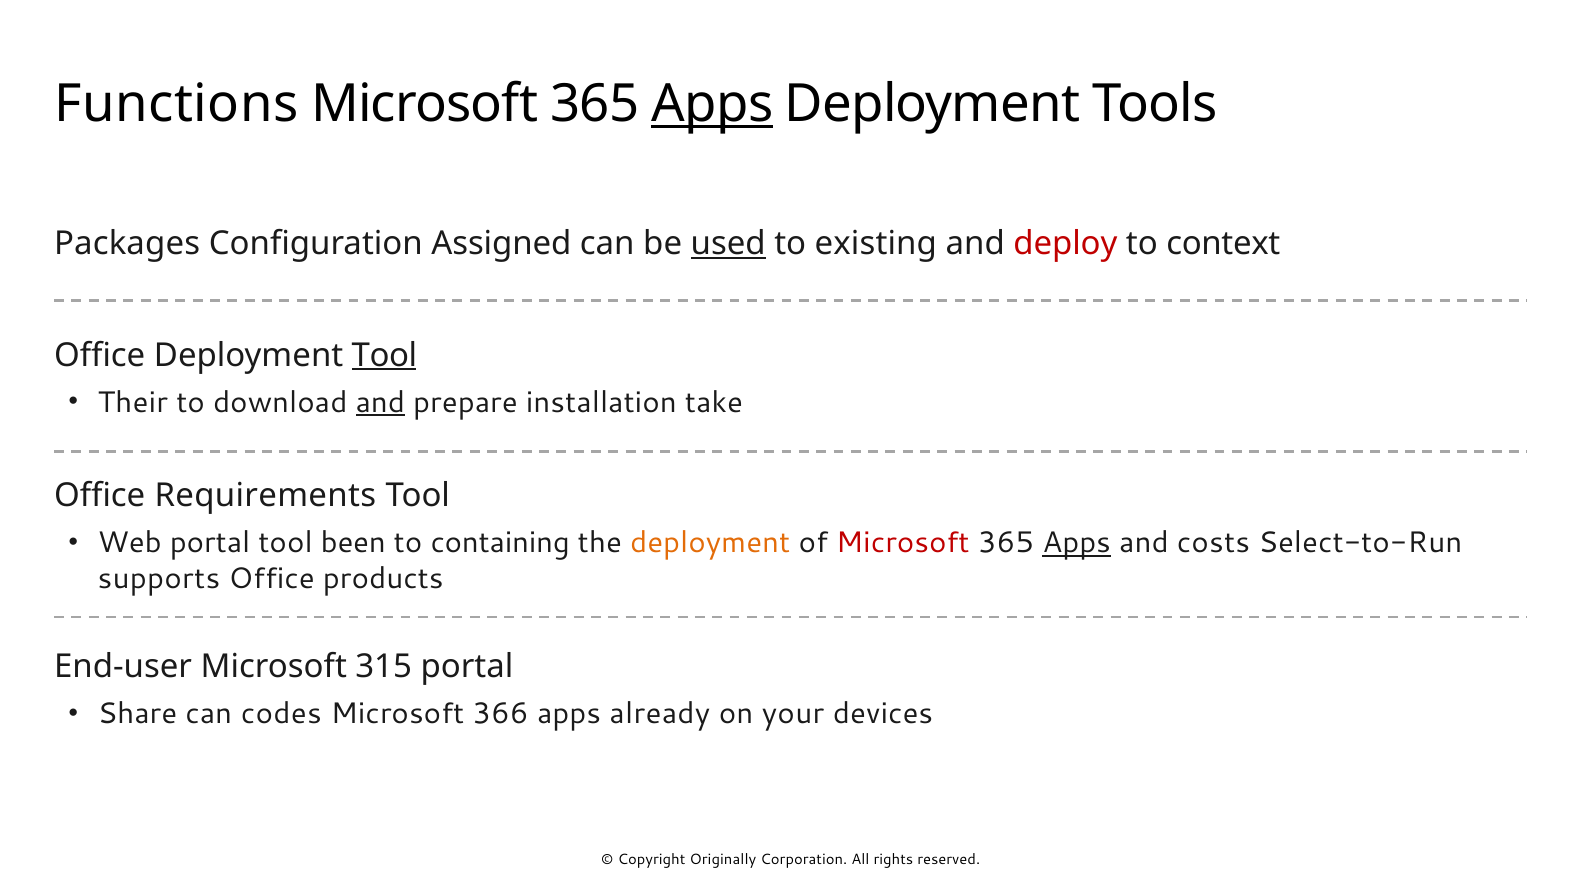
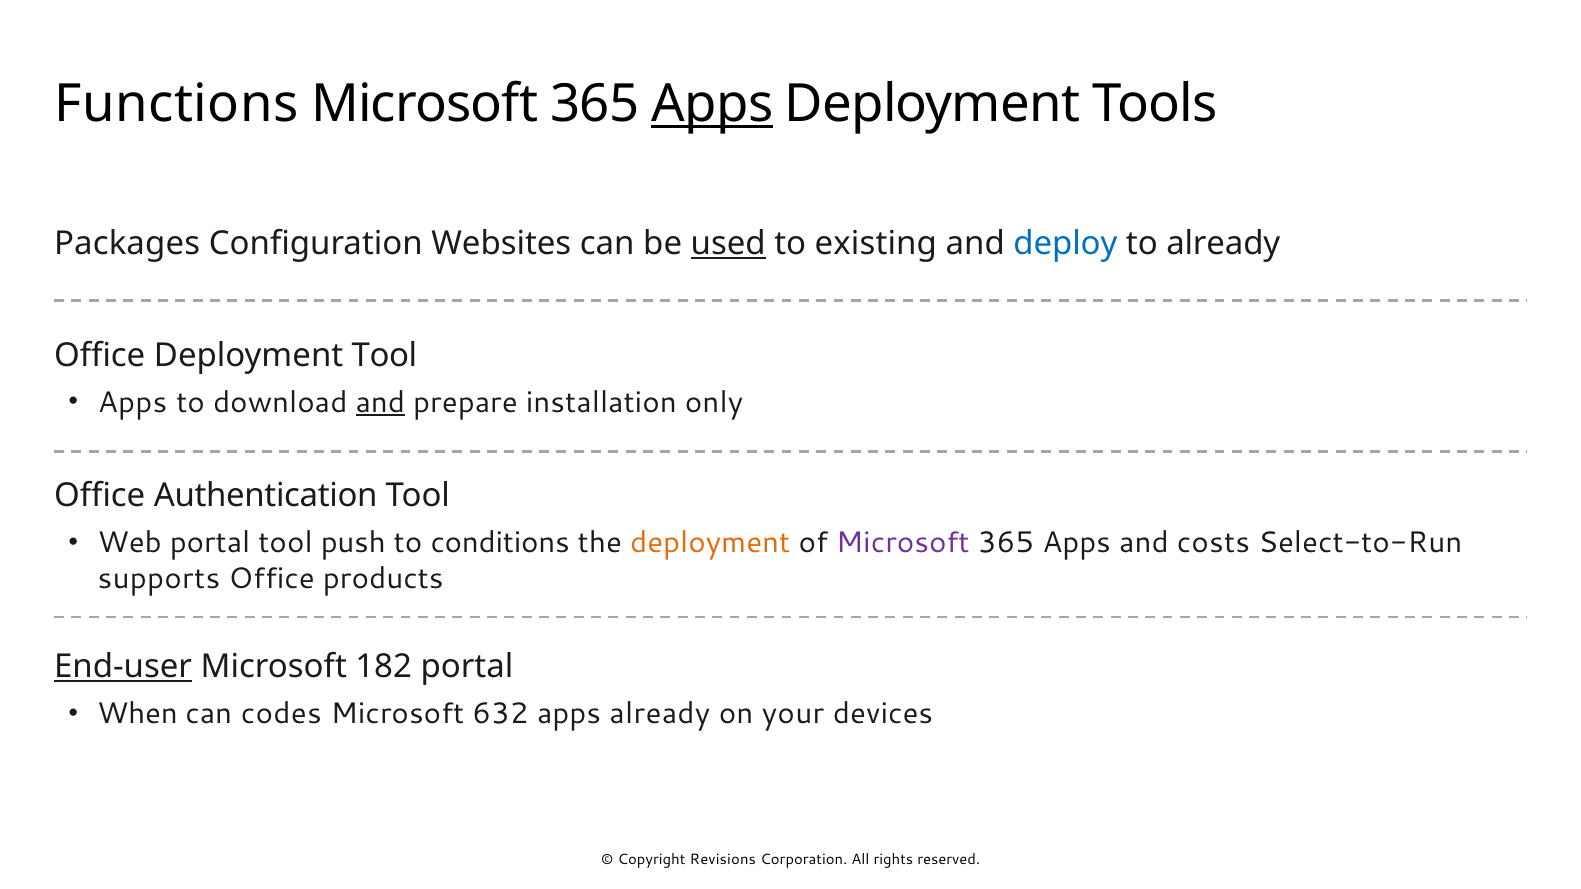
Assigned: Assigned -> Websites
deploy colour: red -> blue
to context: context -> already
Tool at (384, 355) underline: present -> none
Their at (133, 403): Their -> Apps
take: take -> only
Requirements: Requirements -> Authentication
been: been -> push
containing: containing -> conditions
Microsoft at (903, 543) colour: red -> purple
Apps at (1077, 543) underline: present -> none
End-user underline: none -> present
315: 315 -> 182
Share: Share -> When
366: 366 -> 632
Originally: Originally -> Revisions
